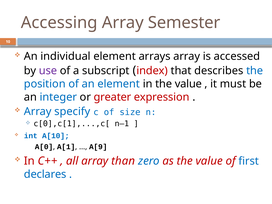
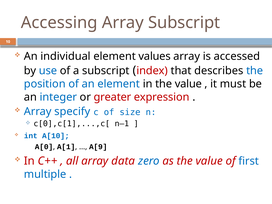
Array Semester: Semester -> Subscript
arrays: arrays -> values
use colour: purple -> blue
than: than -> data
declares: declares -> multiple
